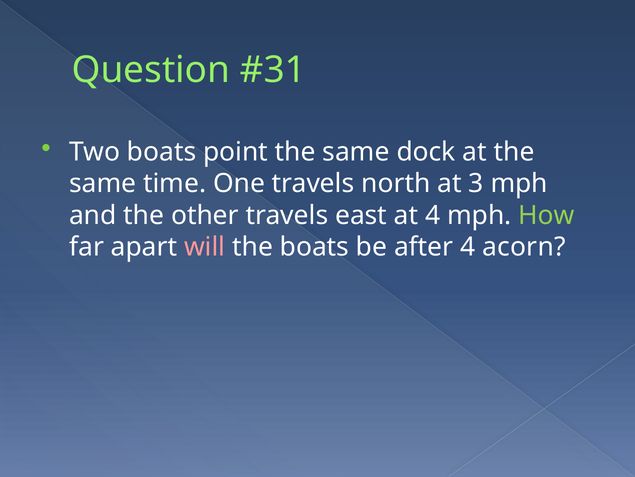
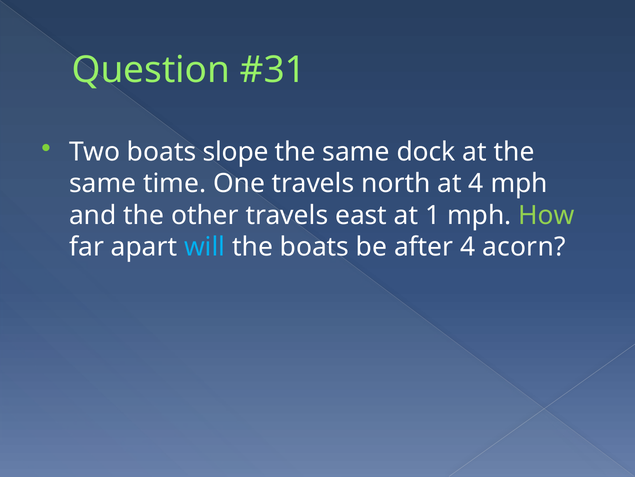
point: point -> slope
at 3: 3 -> 4
at 4: 4 -> 1
will colour: pink -> light blue
